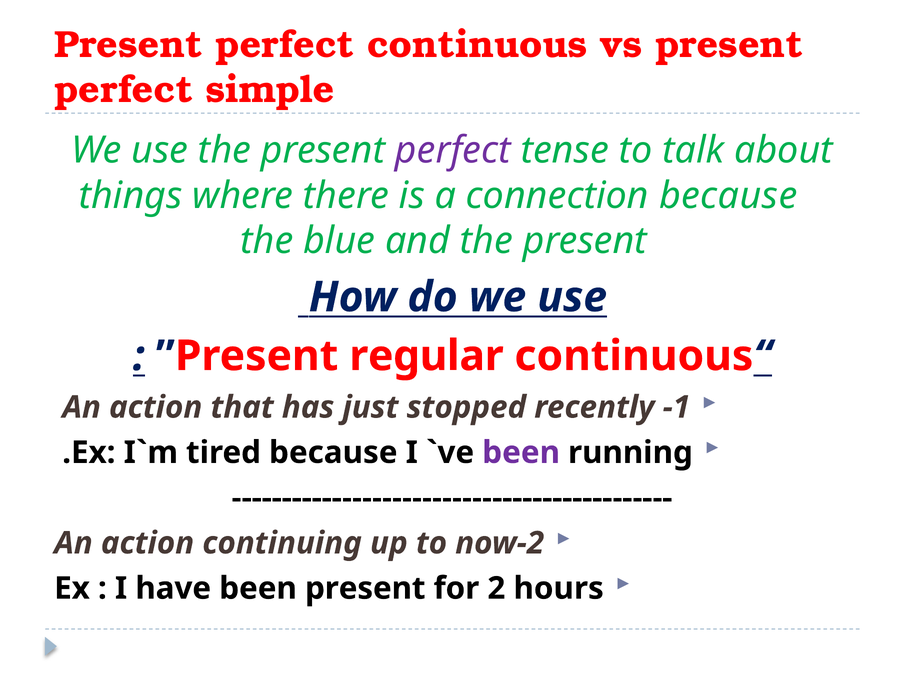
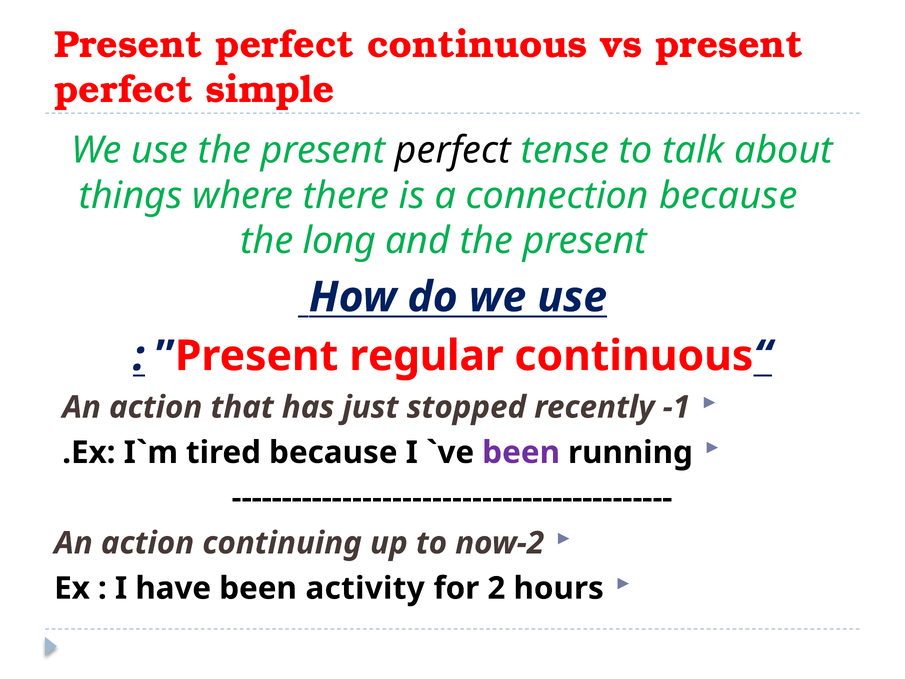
perfect at (453, 150) colour: purple -> black
blue: blue -> long
been present: present -> activity
